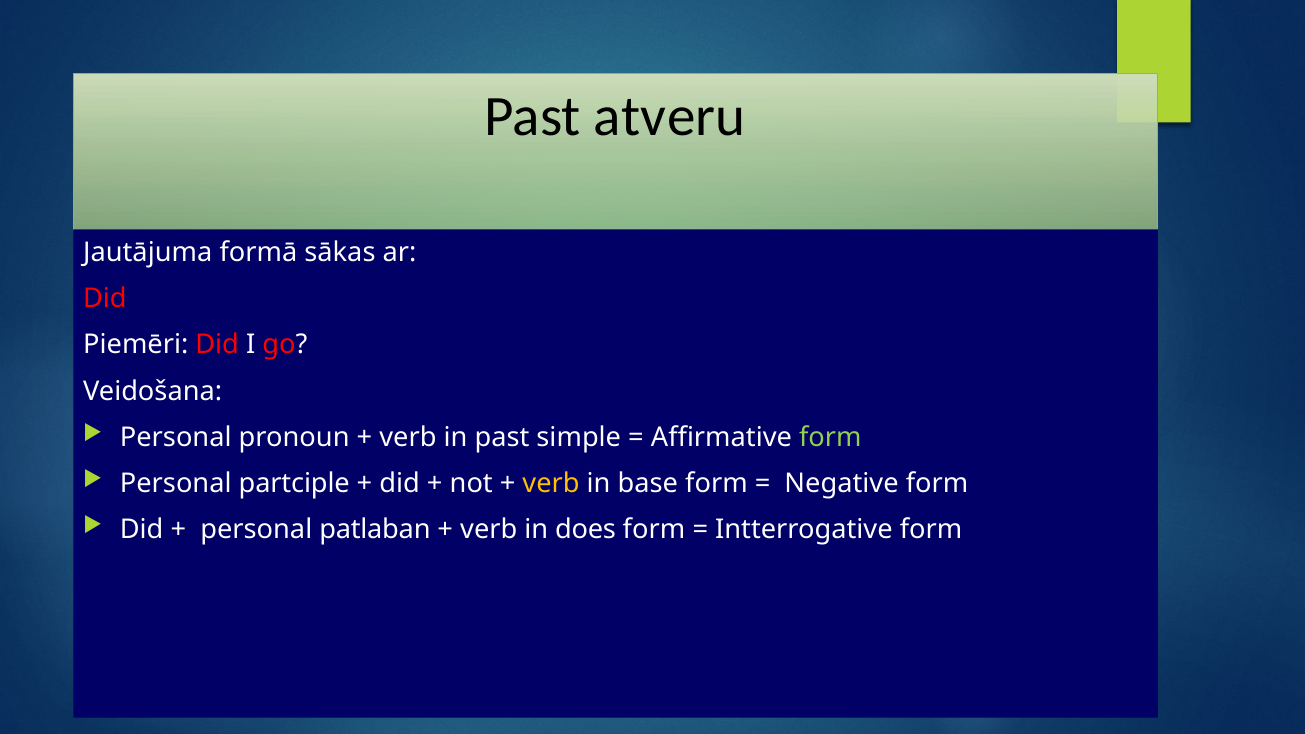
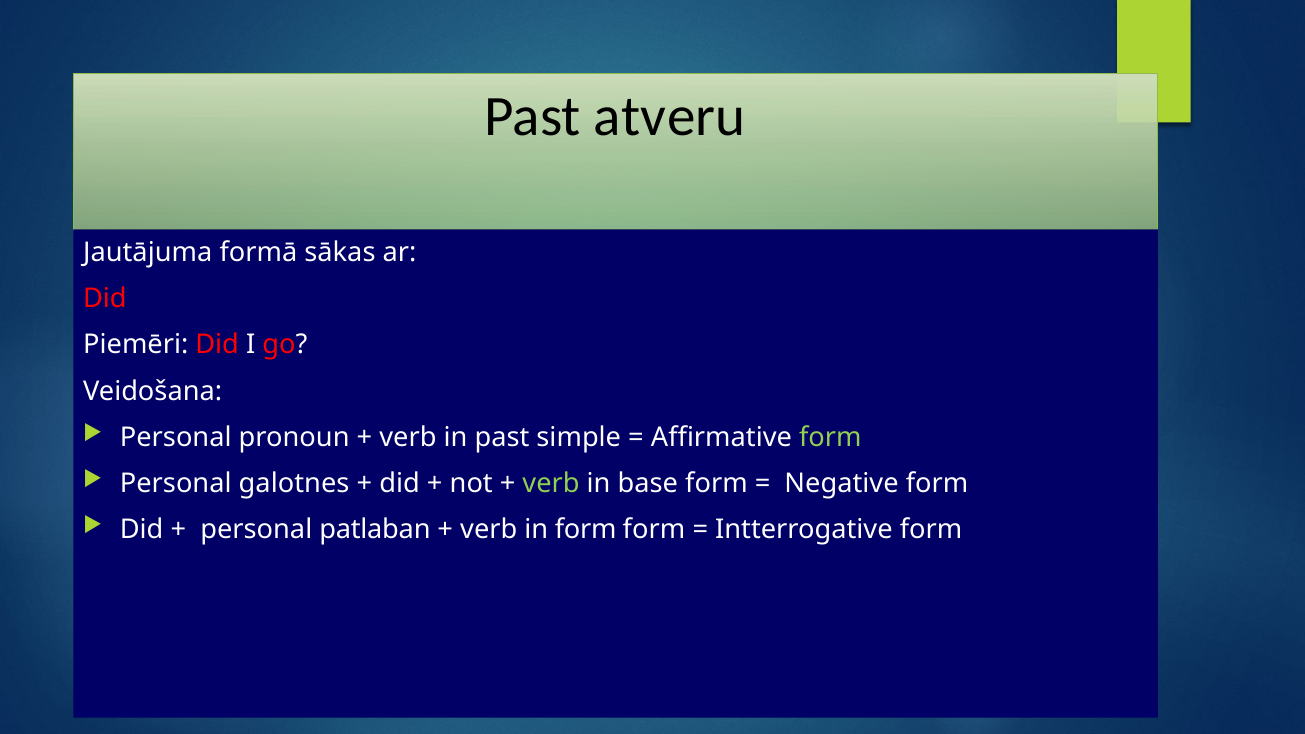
partciple: partciple -> galotnes
verb at (551, 484) colour: yellow -> light green
in does: does -> form
